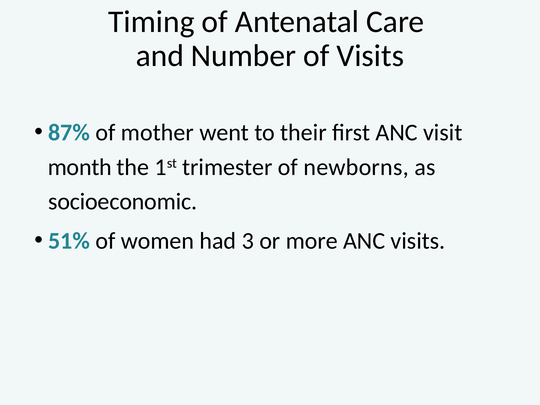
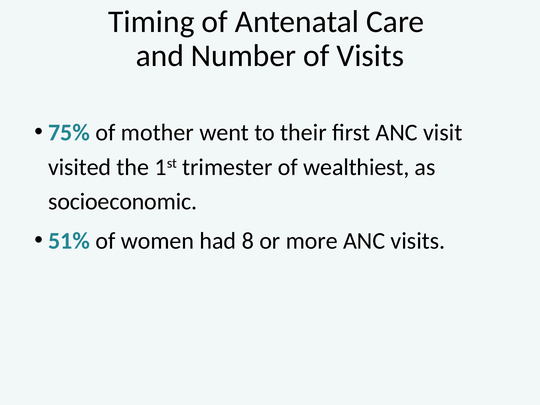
87%: 87% -> 75%
month: month -> visited
newborns: newborns -> wealthiest
3: 3 -> 8
